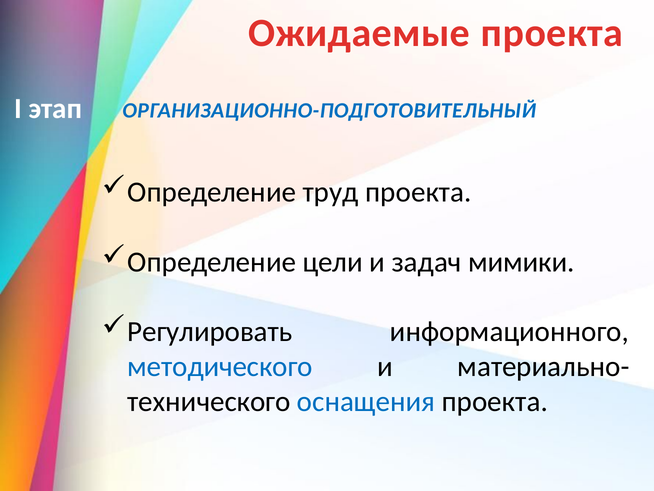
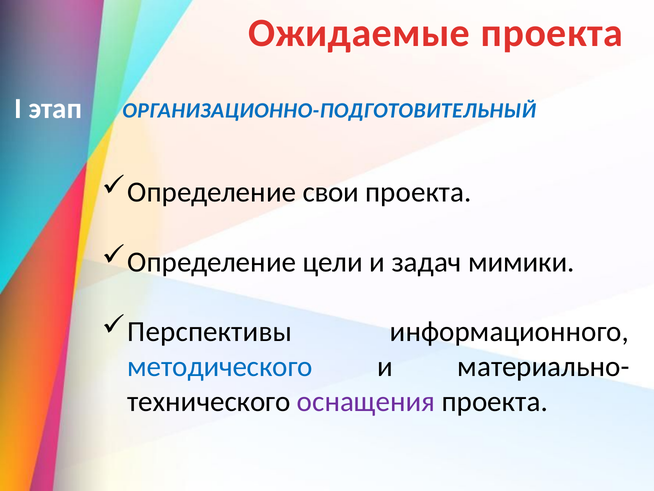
труд: труд -> свои
Регулировать: Регулировать -> Перспективы
оснащения colour: blue -> purple
